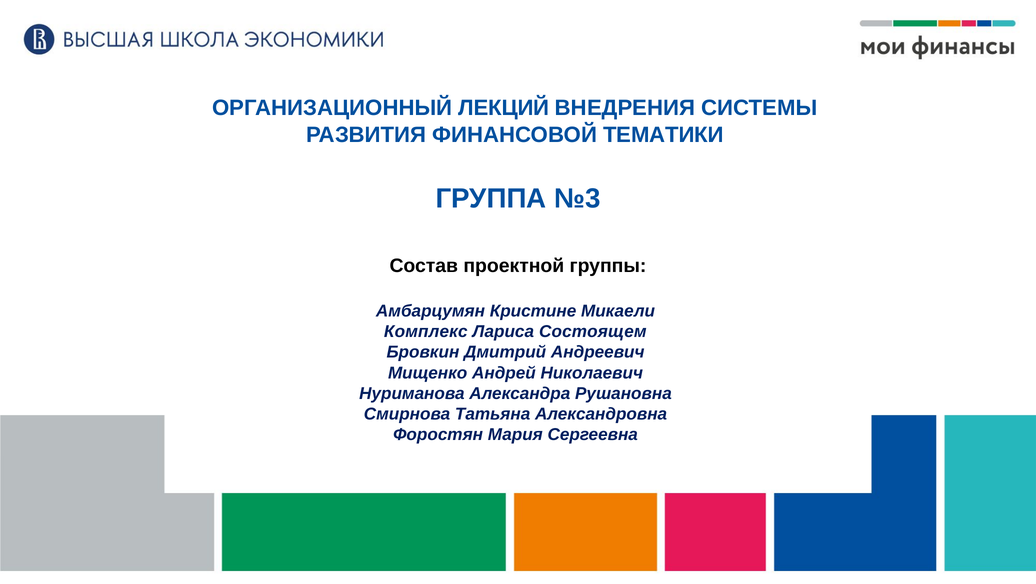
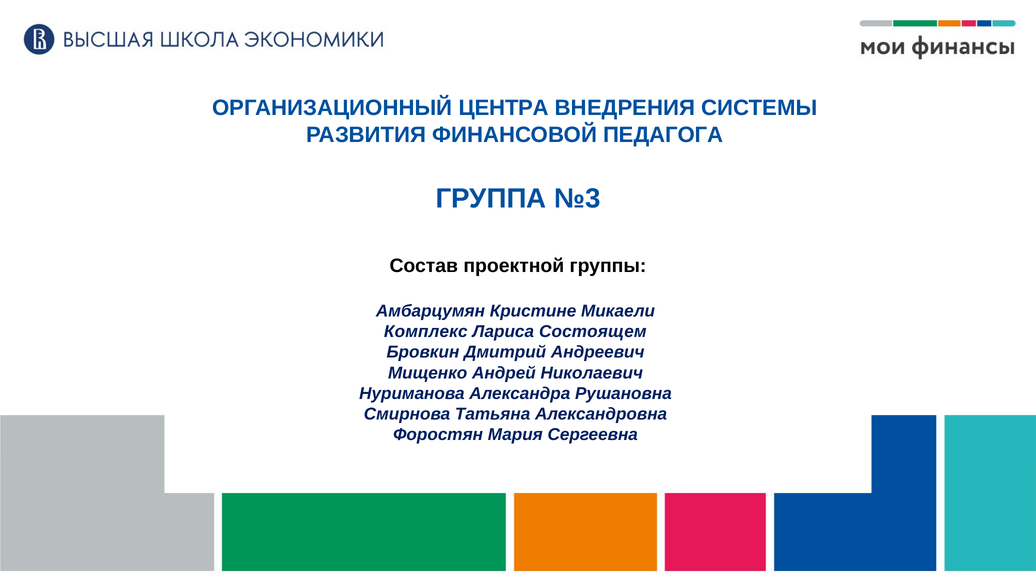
ЛЕКЦИЙ: ЛЕКЦИЙ -> ЦЕНТРА
ТЕМАТИКИ: ТЕМАТИКИ -> ПЕДАГОГА
